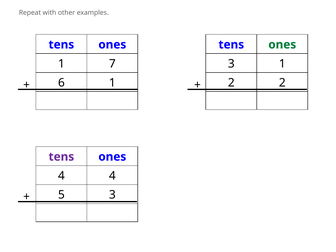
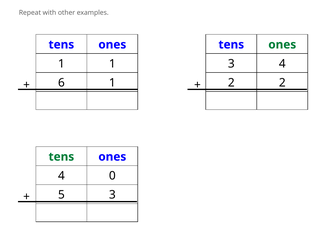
1 7: 7 -> 1
3 1: 1 -> 4
tens at (61, 157) colour: purple -> green
4 4: 4 -> 0
